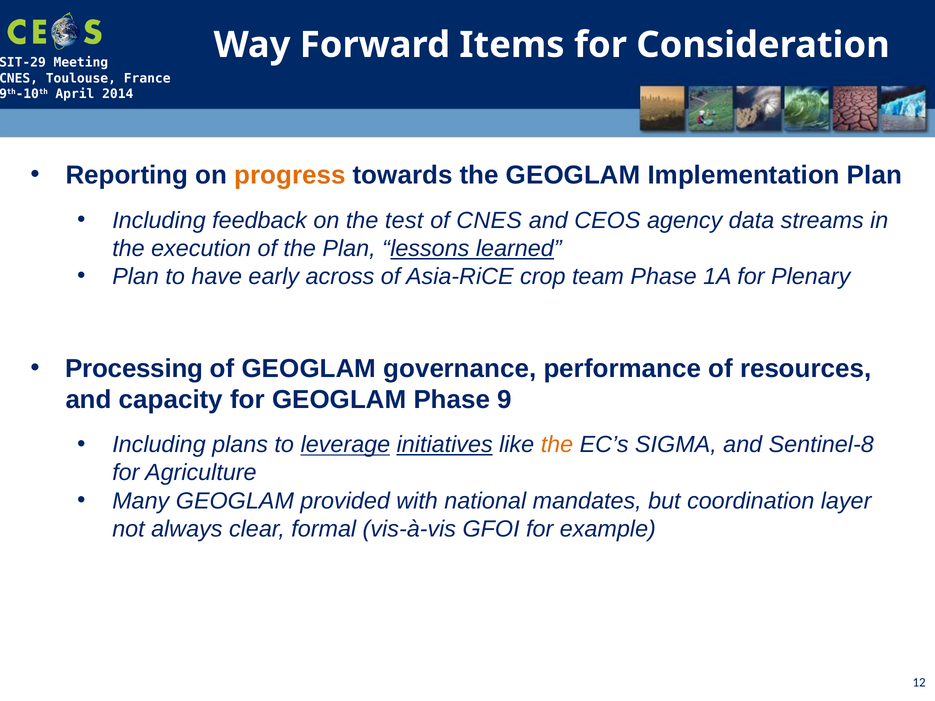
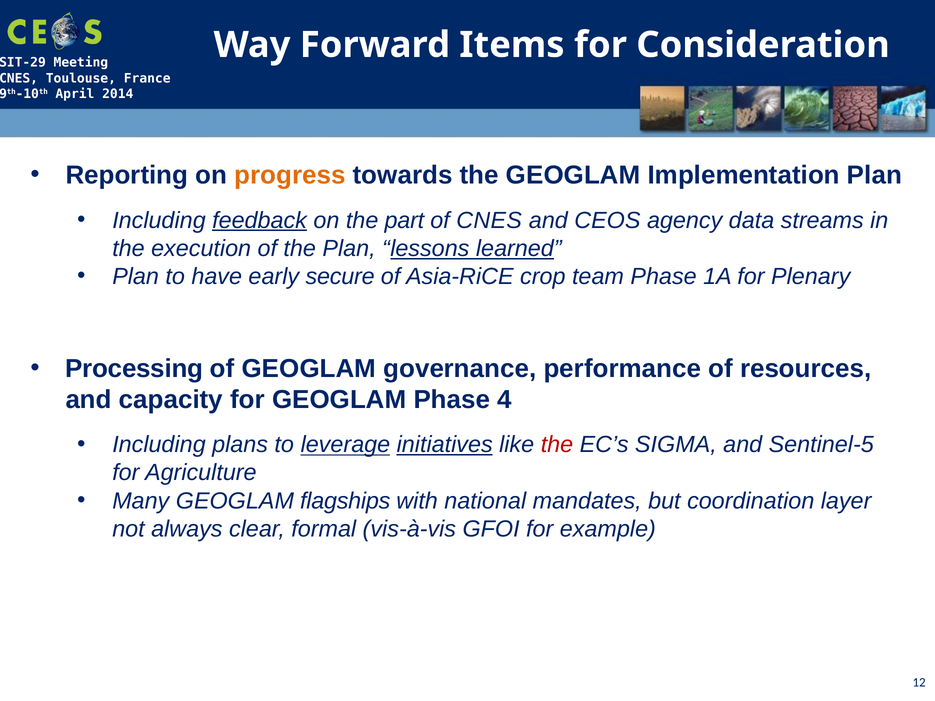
feedback underline: none -> present
test: test -> part
across: across -> secure
9: 9 -> 4
the at (557, 445) colour: orange -> red
Sentinel-8: Sentinel-8 -> Sentinel-5
provided: provided -> flagships
